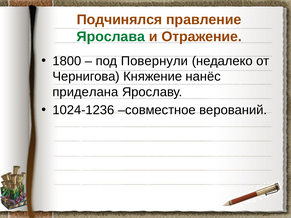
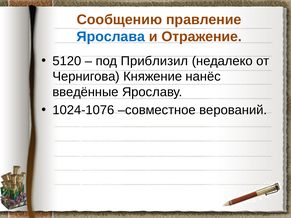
Подчинялся: Подчинялся -> Сообщению
Ярослава colour: green -> blue
1800: 1800 -> 5120
Повернули: Повернули -> Приблизил
приделана: приделана -> введённые
1024-1236: 1024-1236 -> 1024-1076
